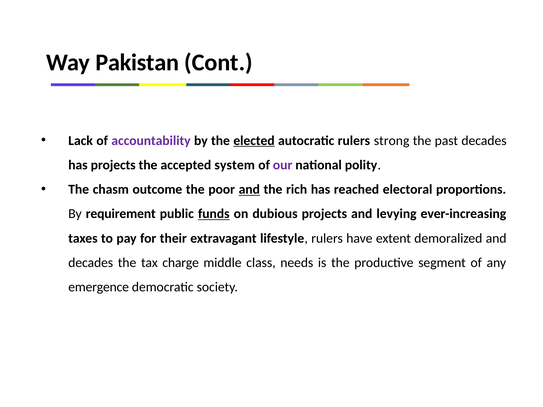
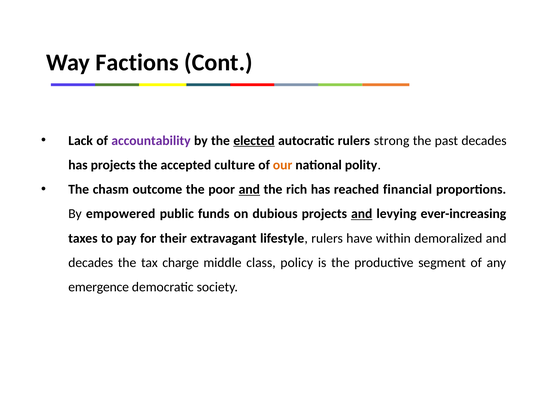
Pakistan: Pakistan -> Factions
system: system -> culture
our colour: purple -> orange
electoral: electoral -> financial
requirement: requirement -> empowered
funds underline: present -> none
and at (362, 214) underline: none -> present
extent: extent -> within
needs: needs -> policy
